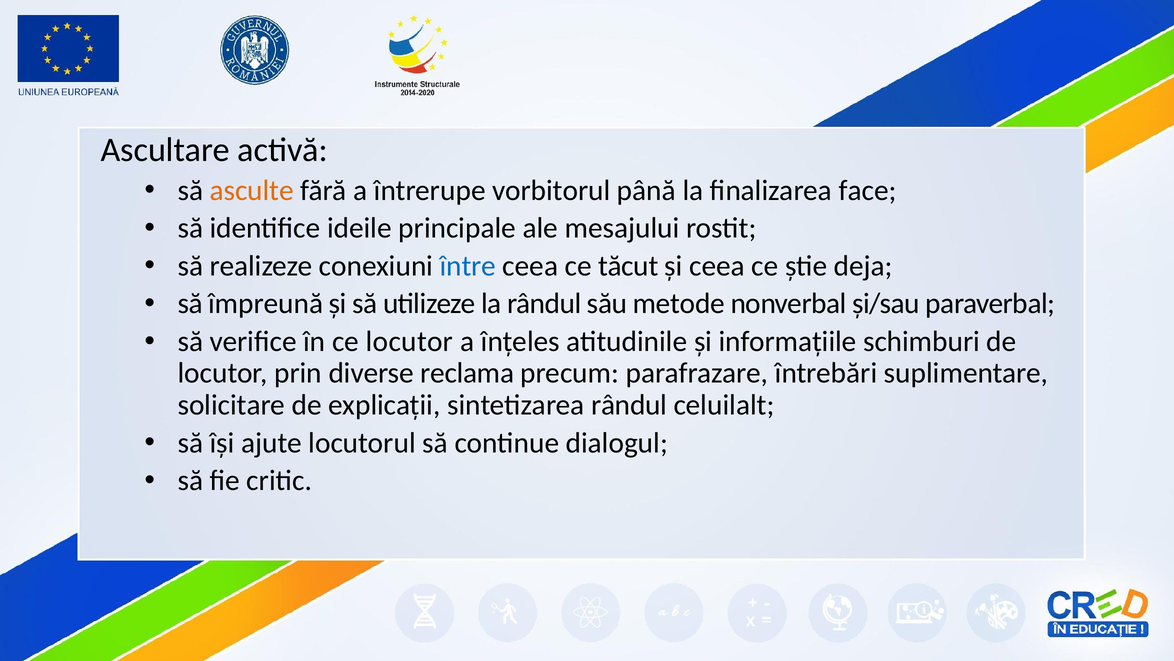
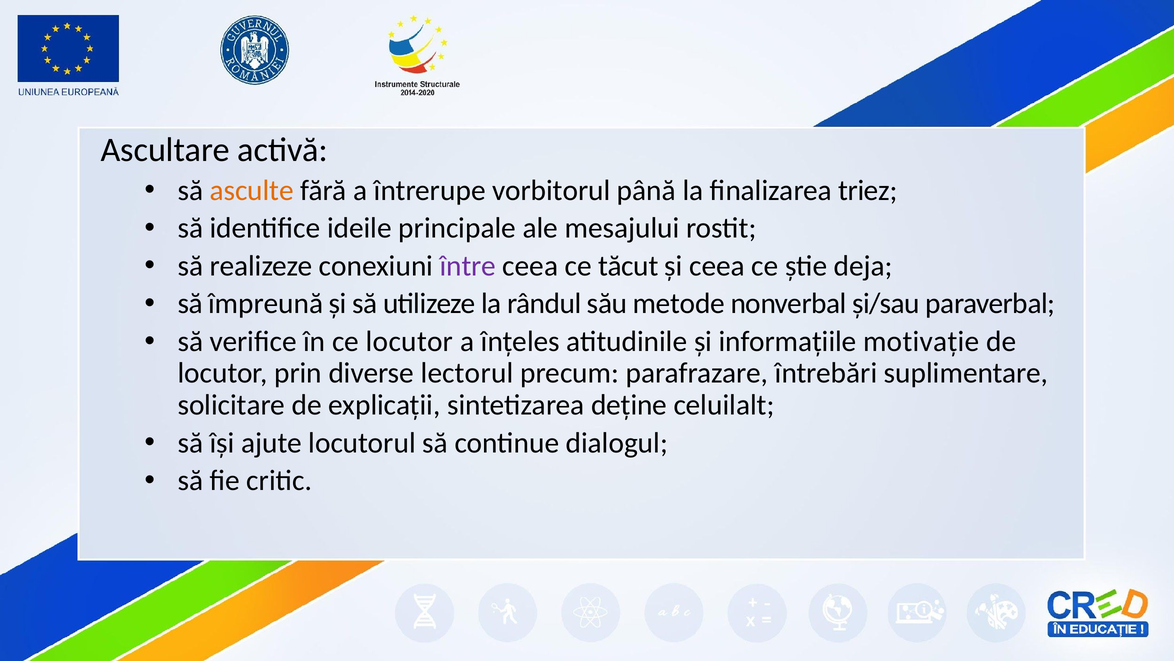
face: face -> triez
între colour: blue -> purple
schimburi: schimburi -> motivație
reclama: reclama -> lectorul
sintetizarea rândul: rândul -> deține
